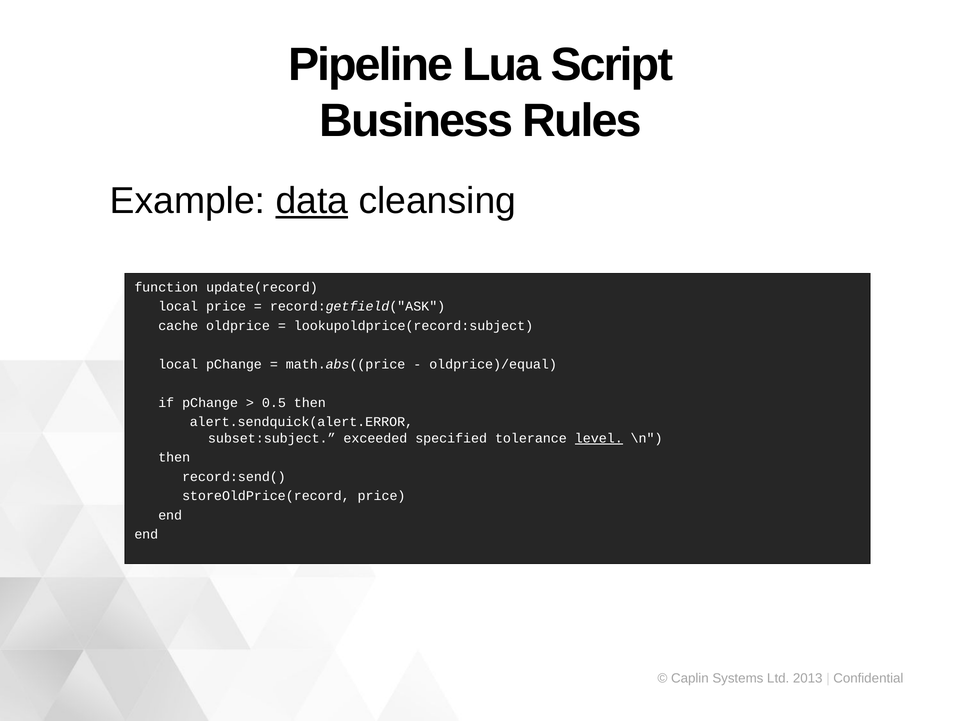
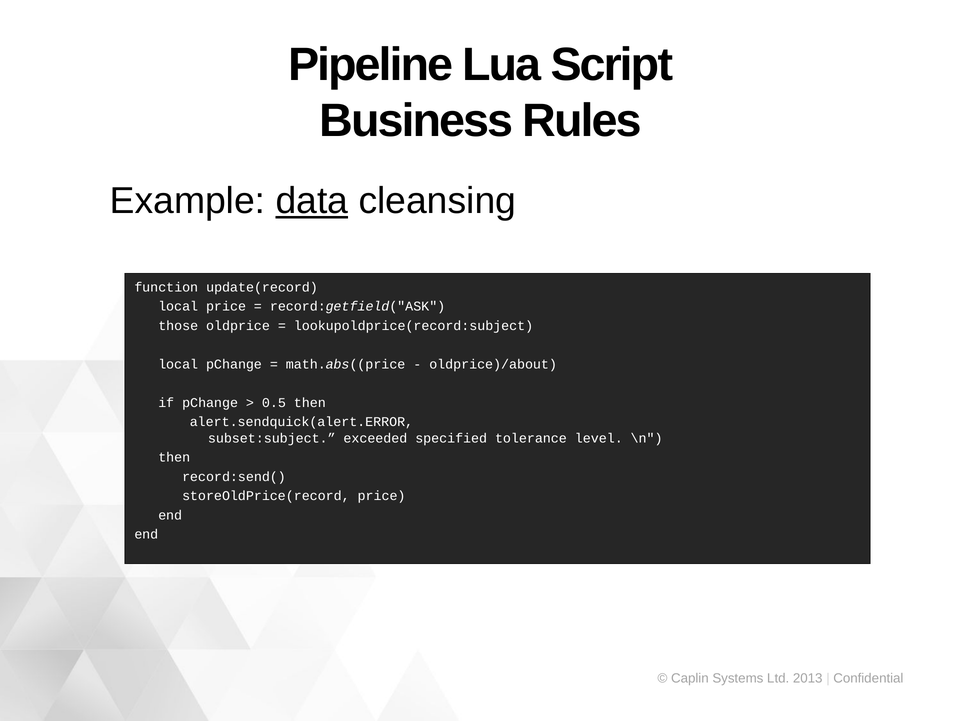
cache: cache -> those
oldprice)/equal: oldprice)/equal -> oldprice)/about
level underline: present -> none
